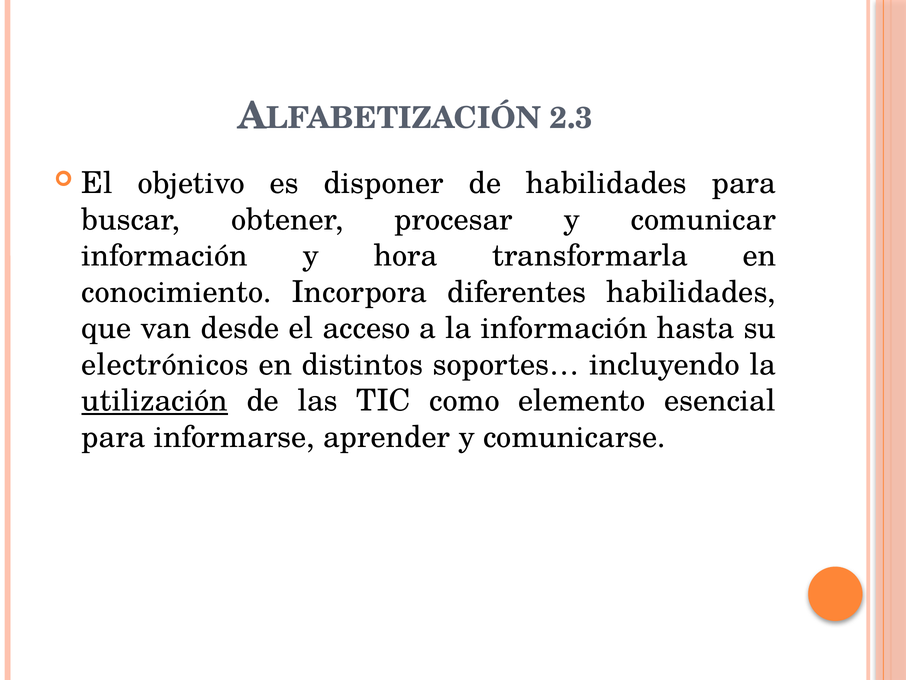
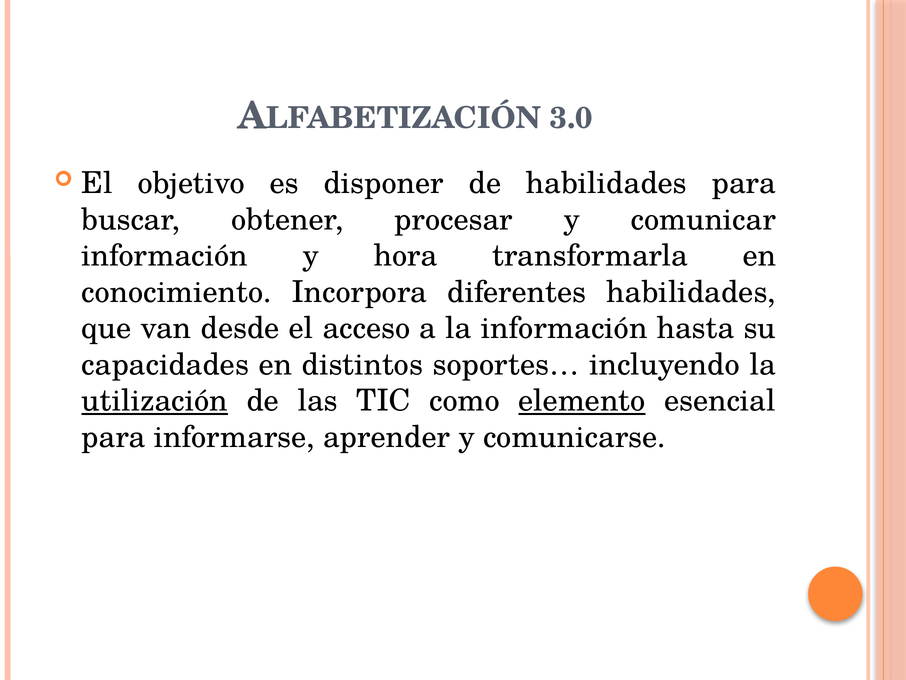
2.3: 2.3 -> 3.0
electrónicos: electrónicos -> capacidades
elemento underline: none -> present
